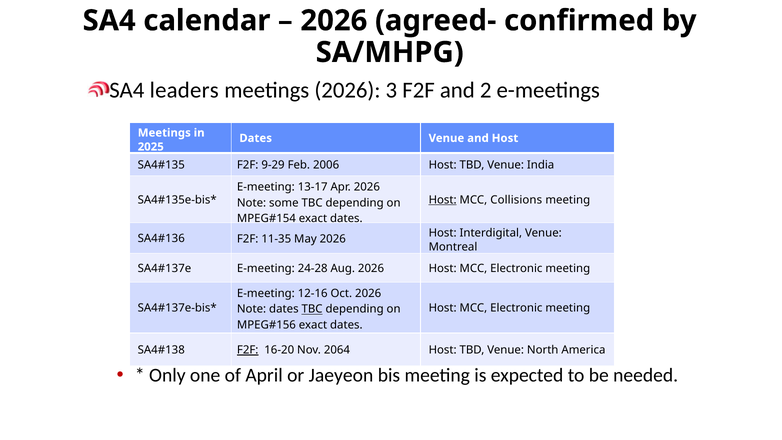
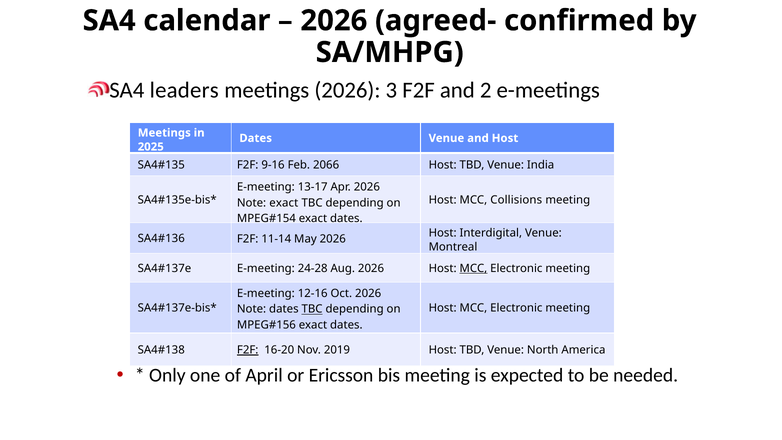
9-29: 9-29 -> 9-16
2006: 2006 -> 2066
Host at (443, 200) underline: present -> none
Note some: some -> exact
11-35: 11-35 -> 11-14
MCC at (473, 268) underline: none -> present
2064: 2064 -> 2019
Jaeyeon: Jaeyeon -> Ericsson
